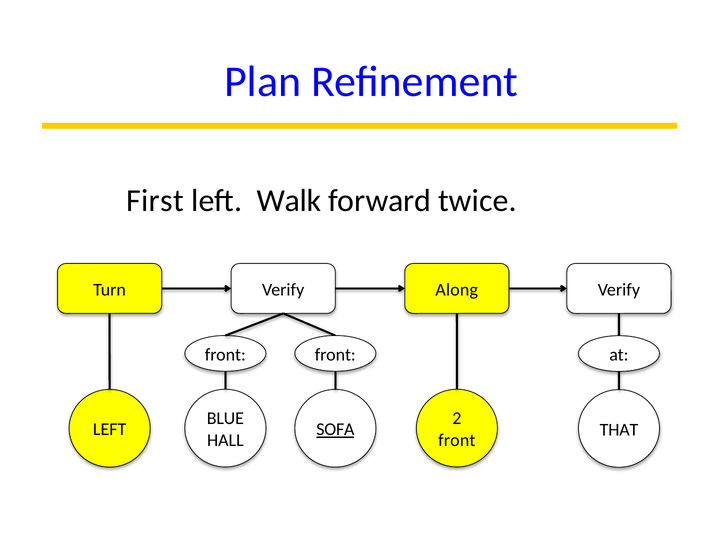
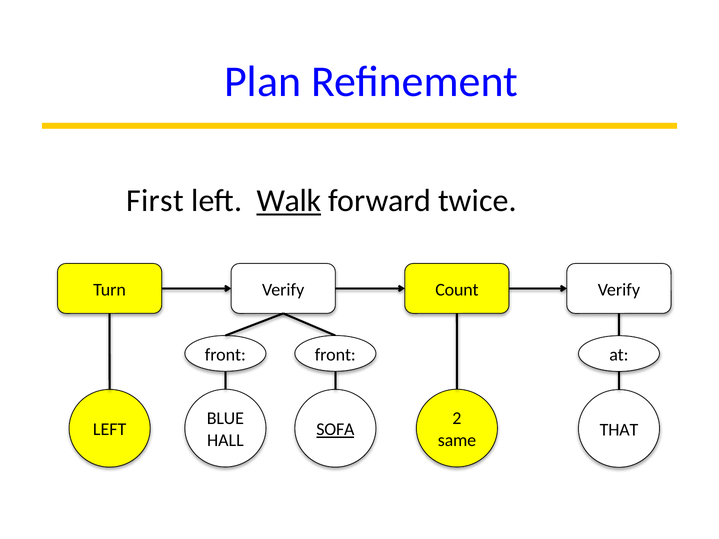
Walk underline: none -> present
Along: Along -> Count
front at (457, 440): front -> same
